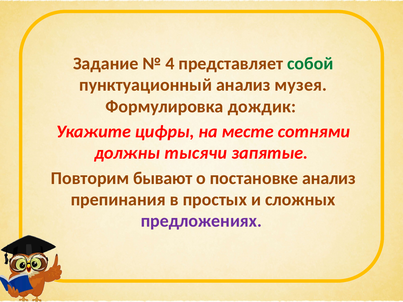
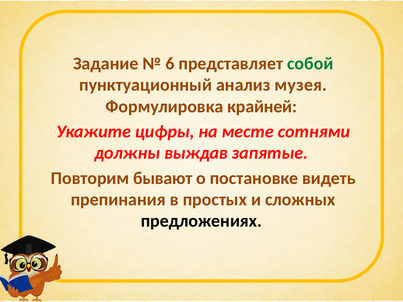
4: 4 -> 6
дождик: дождик -> крайней
тысячи: тысячи -> выждав
постановке анализ: анализ -> видеть
предложениях colour: purple -> black
